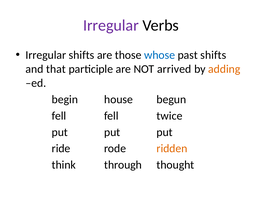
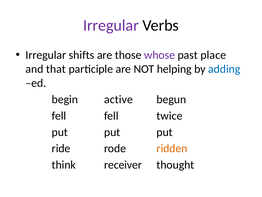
whose colour: blue -> purple
past shifts: shifts -> place
arrived: arrived -> helping
adding colour: orange -> blue
house: house -> active
through: through -> receiver
